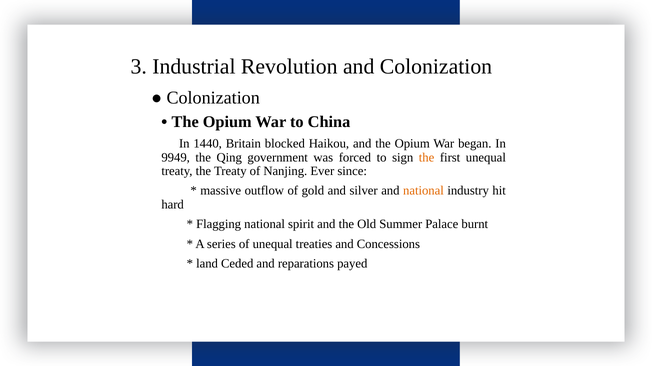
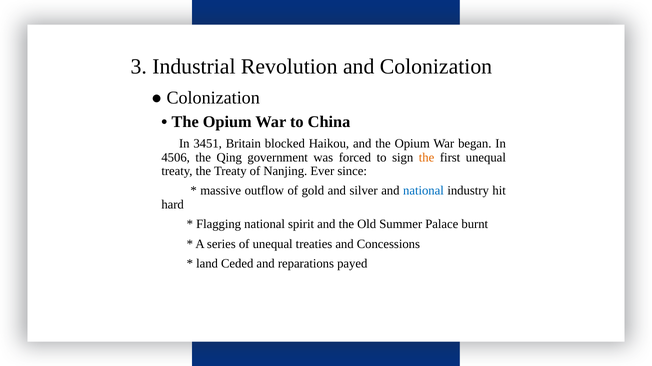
1440: 1440 -> 3451
9949: 9949 -> 4506
national at (423, 191) colour: orange -> blue
